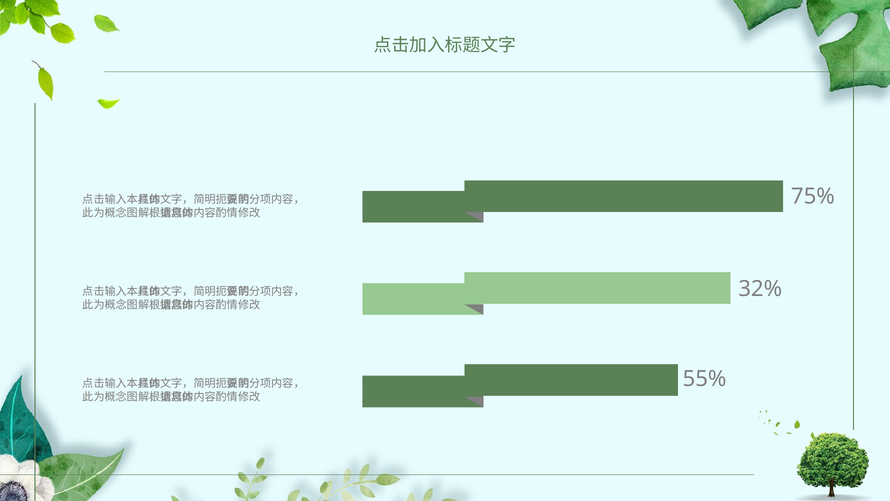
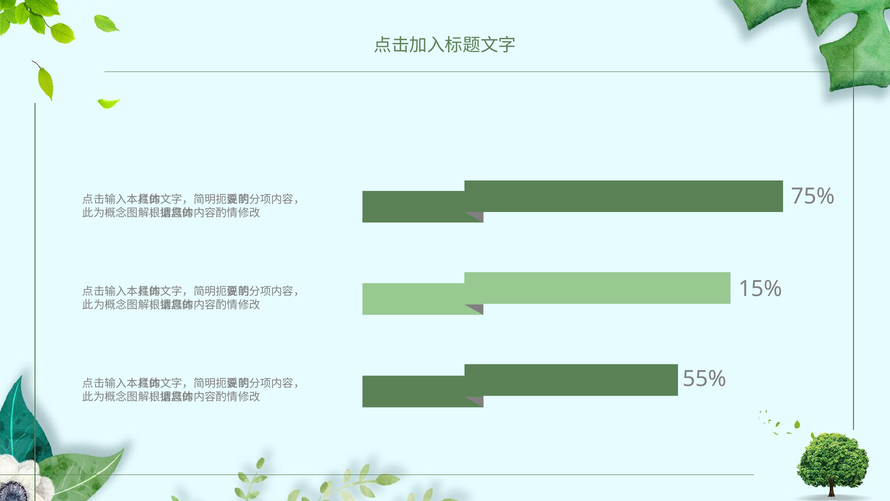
32%: 32% -> 15%
